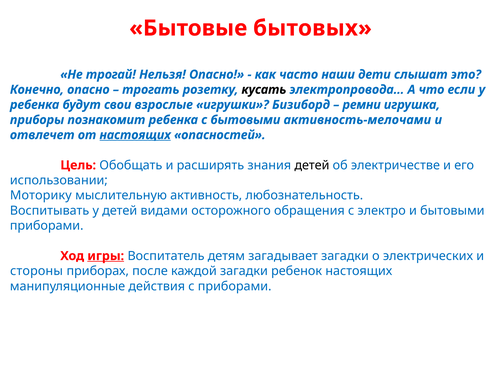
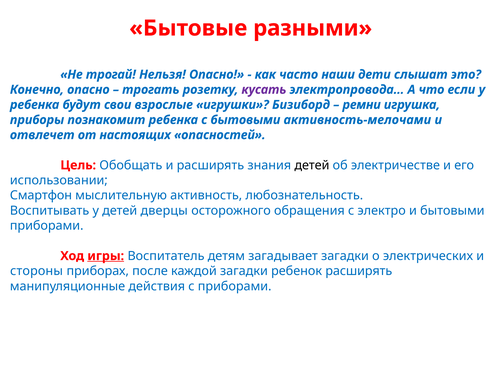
бытовых: бытовых -> разными
кусать colour: black -> purple
настоящих at (135, 135) underline: present -> none
Моторику: Моторику -> Смартфон
видами: видами -> дверцы
ребенок настоящих: настоящих -> расширять
